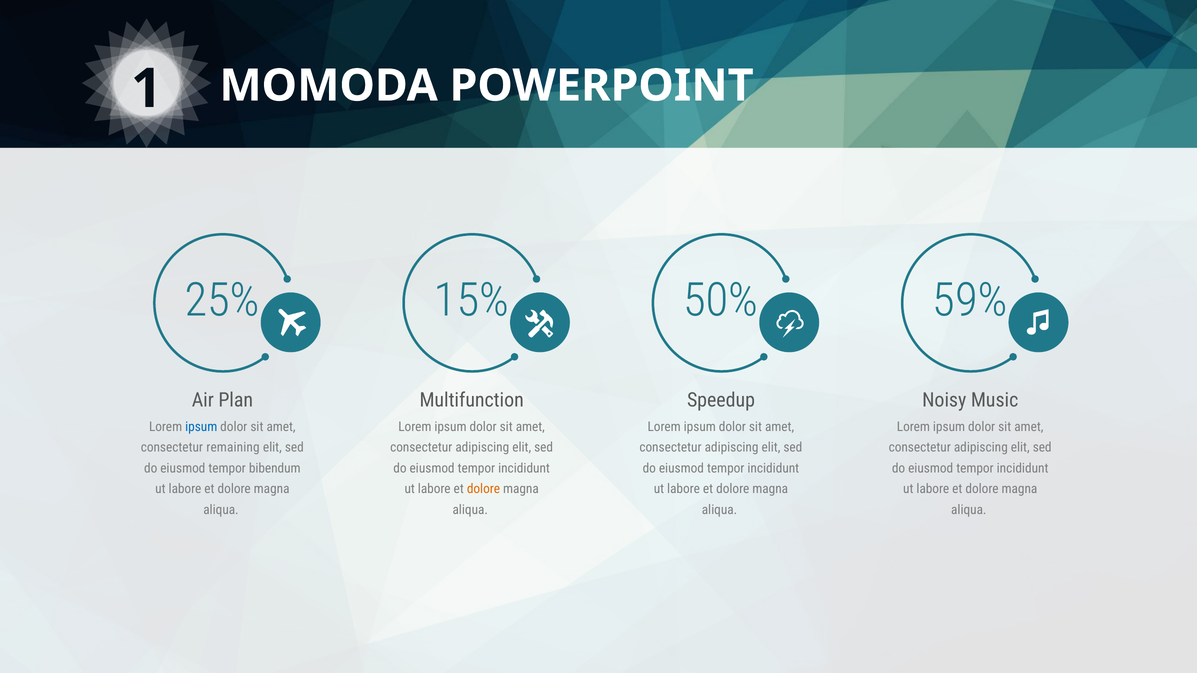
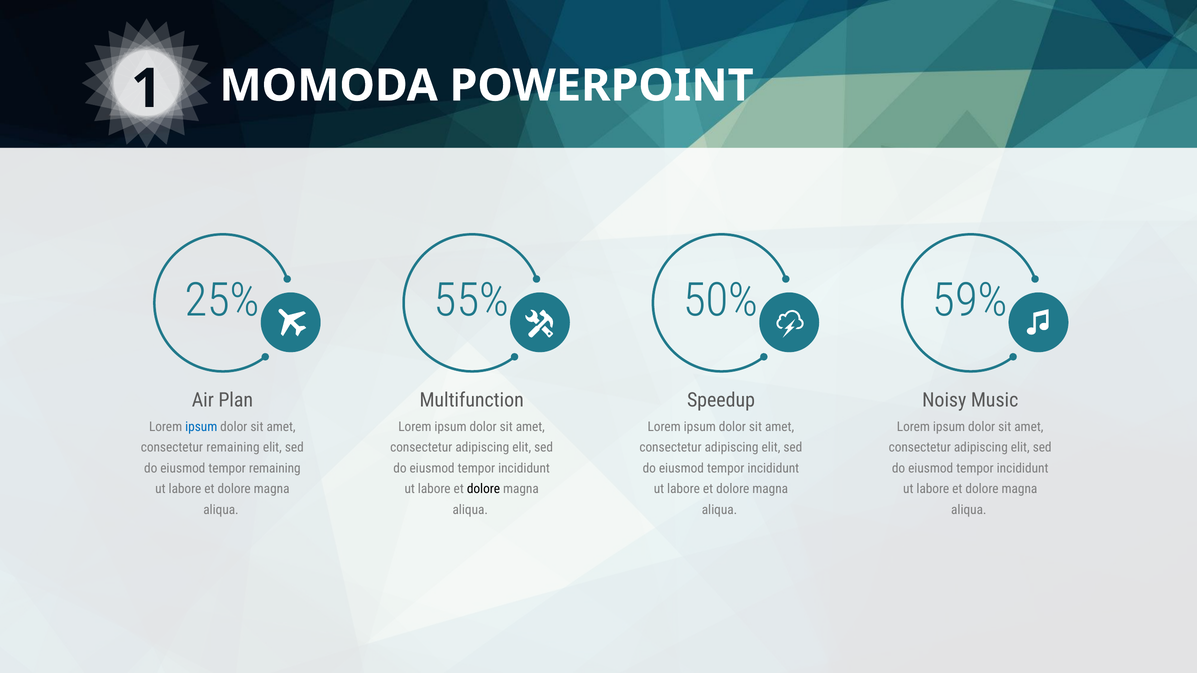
15%: 15% -> 55%
tempor bibendum: bibendum -> remaining
dolore at (483, 489) colour: orange -> black
